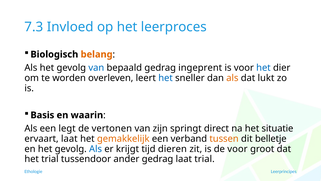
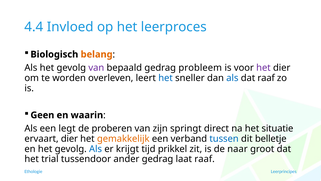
7.3: 7.3 -> 4.4
van at (96, 68) colour: blue -> purple
ingeprent: ingeprent -> probleem
het at (263, 68) colour: blue -> purple
als at (232, 78) colour: orange -> blue
dat lukt: lukt -> raaf
Basis: Basis -> Geen
vertonen: vertonen -> proberen
ervaart laat: laat -> dier
tussen colour: orange -> blue
dieren: dieren -> prikkel
de voor: voor -> naar
laat trial: trial -> raaf
